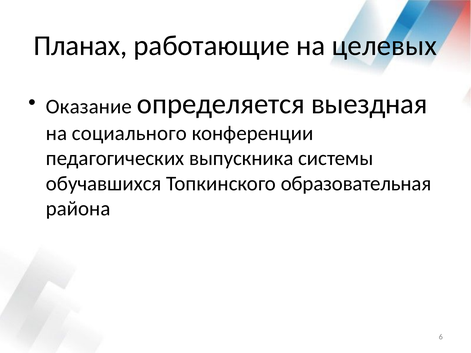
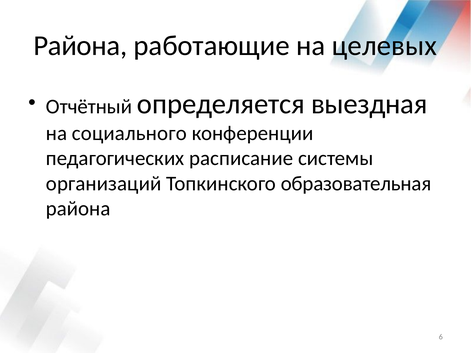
Планах at (80, 46): Планах -> Района
Оказание: Оказание -> Отчётный
выпускника: выпускника -> расписание
обучавшихся: обучавшихся -> организаций
